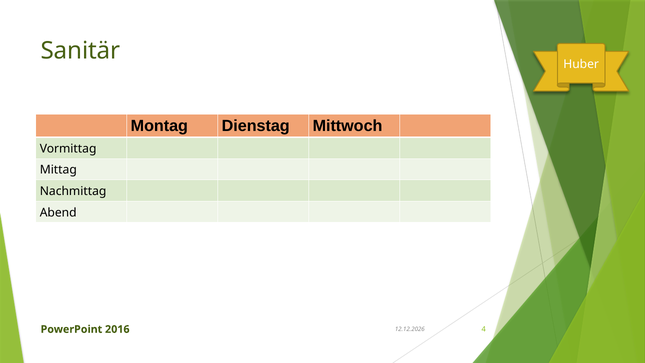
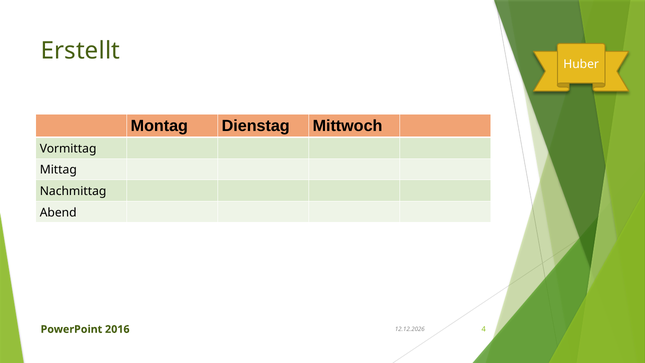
Sanitär: Sanitär -> Erstellt
